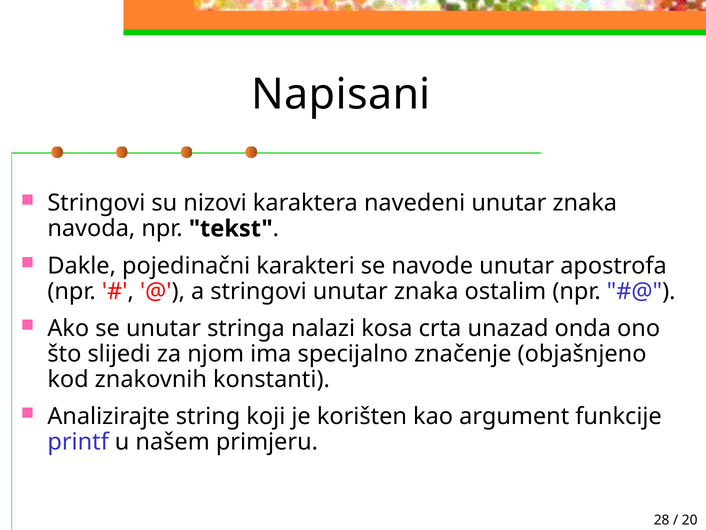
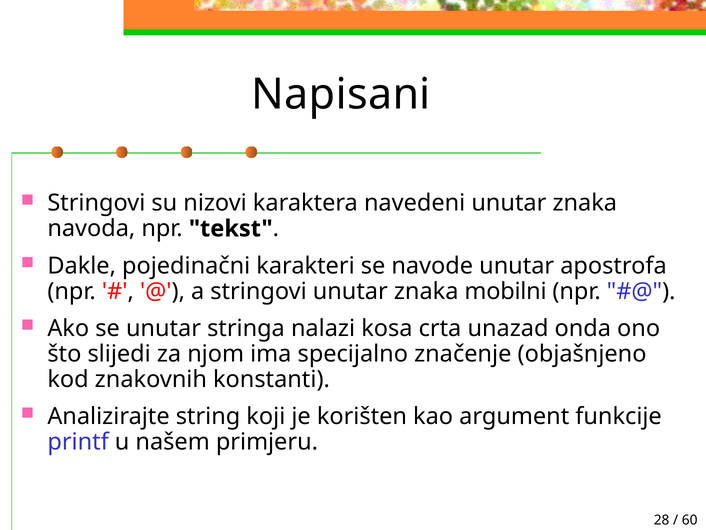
ostalim: ostalim -> mobilni
20: 20 -> 60
